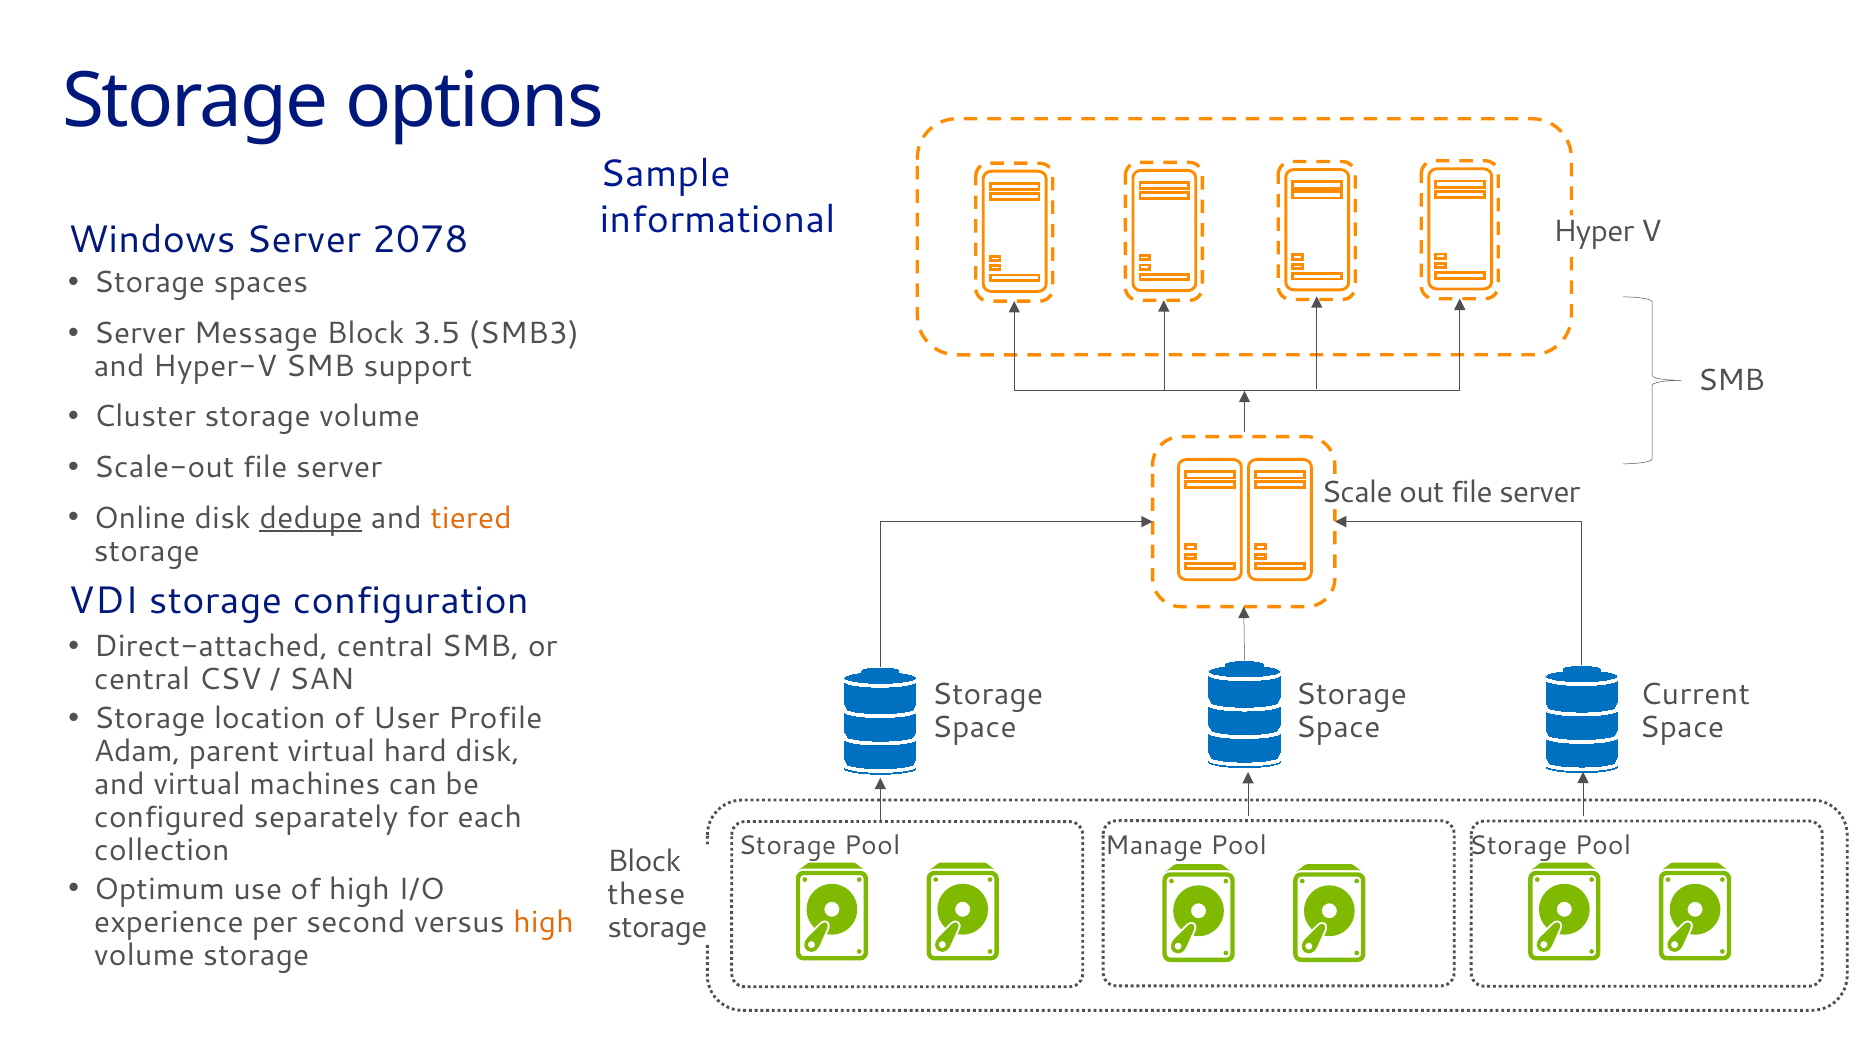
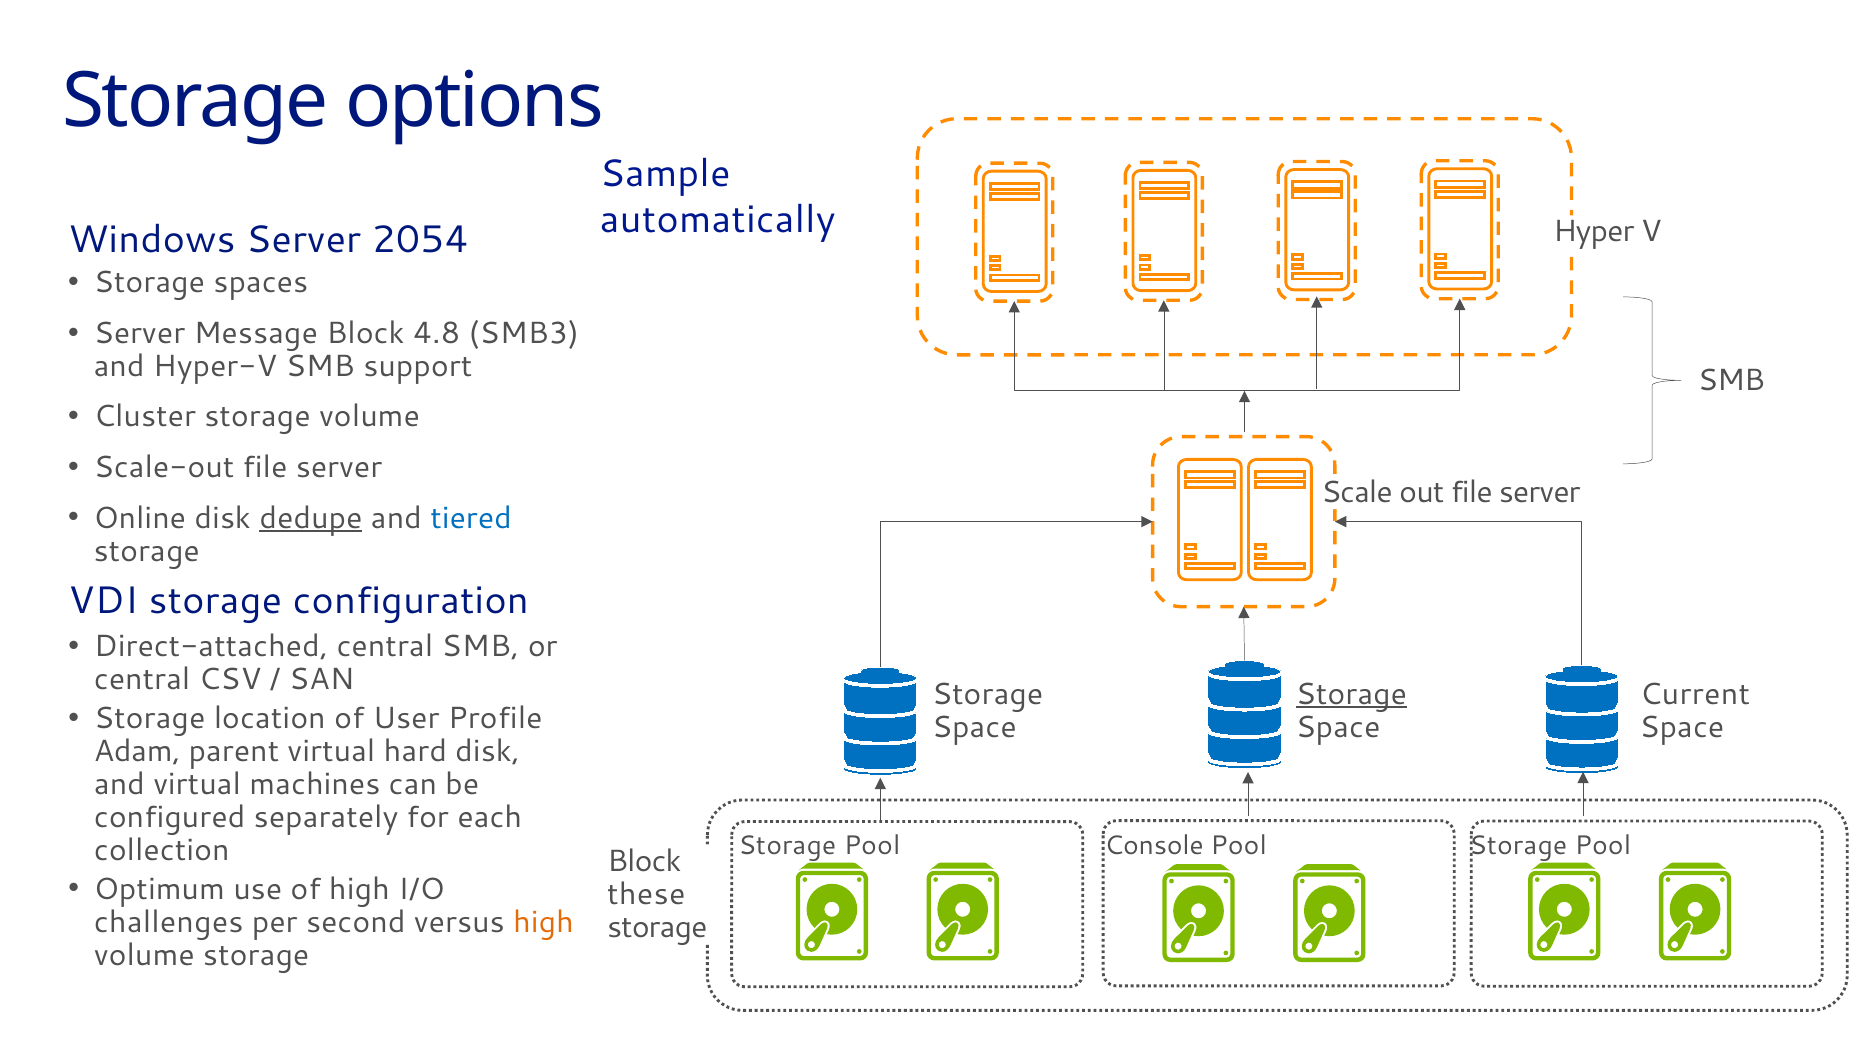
informational: informational -> automatically
2078: 2078 -> 2054
3.5: 3.5 -> 4.8
tiered colour: orange -> blue
Storage at (1351, 694) underline: none -> present
Manage: Manage -> Console
experience: experience -> challenges
